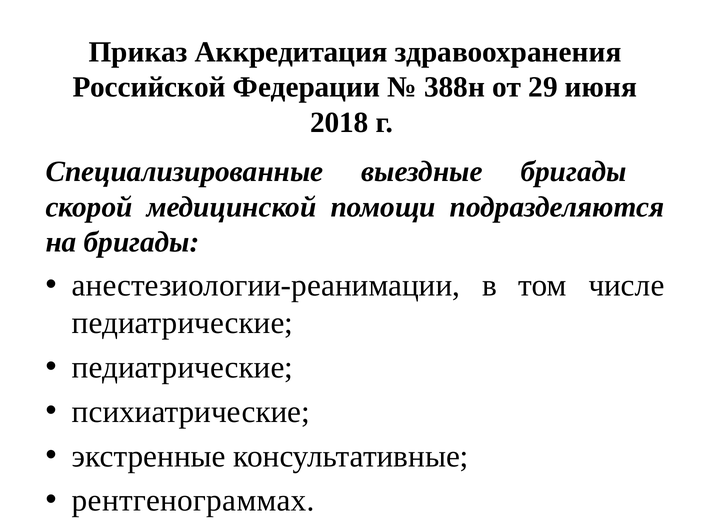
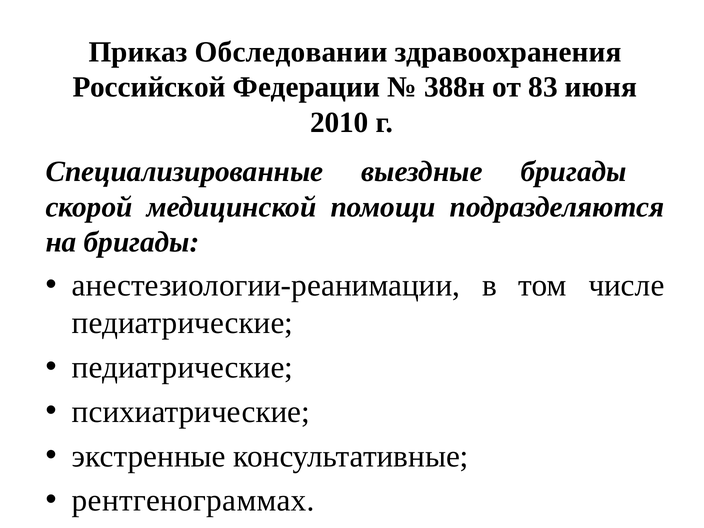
Аккредитация: Аккредитация -> Обследовании
29: 29 -> 83
2018: 2018 -> 2010
